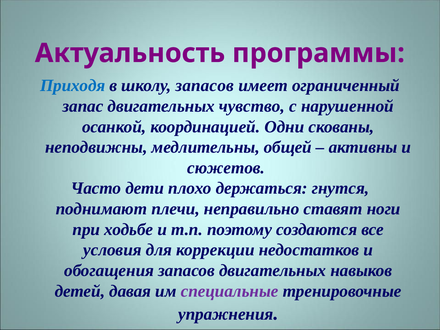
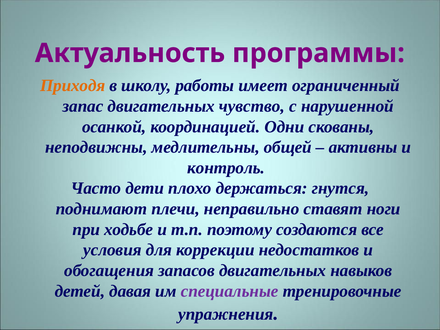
Приходя colour: blue -> orange
школу запасов: запасов -> работы
сюжетов: сюжетов -> контроль
